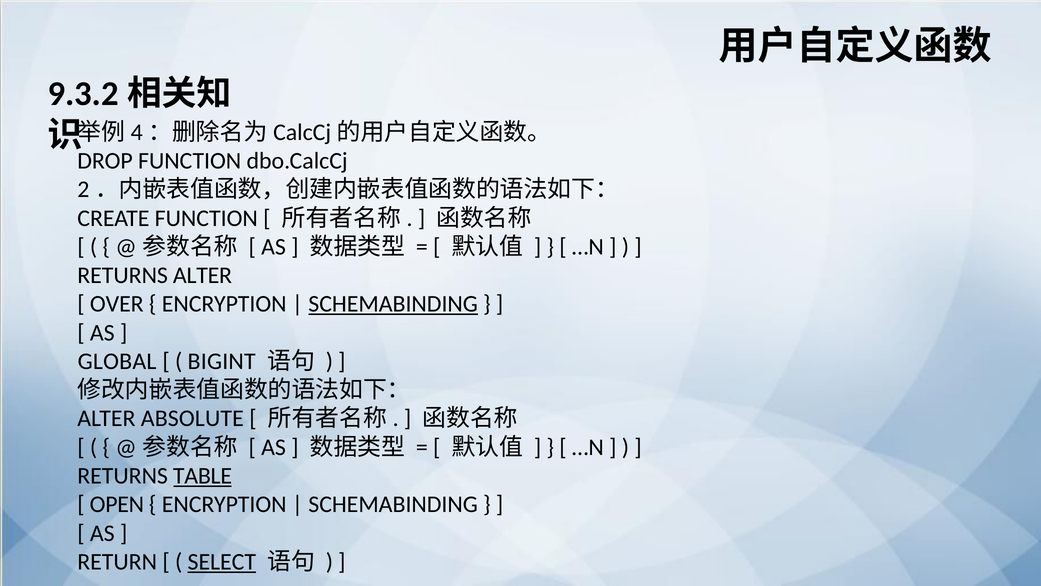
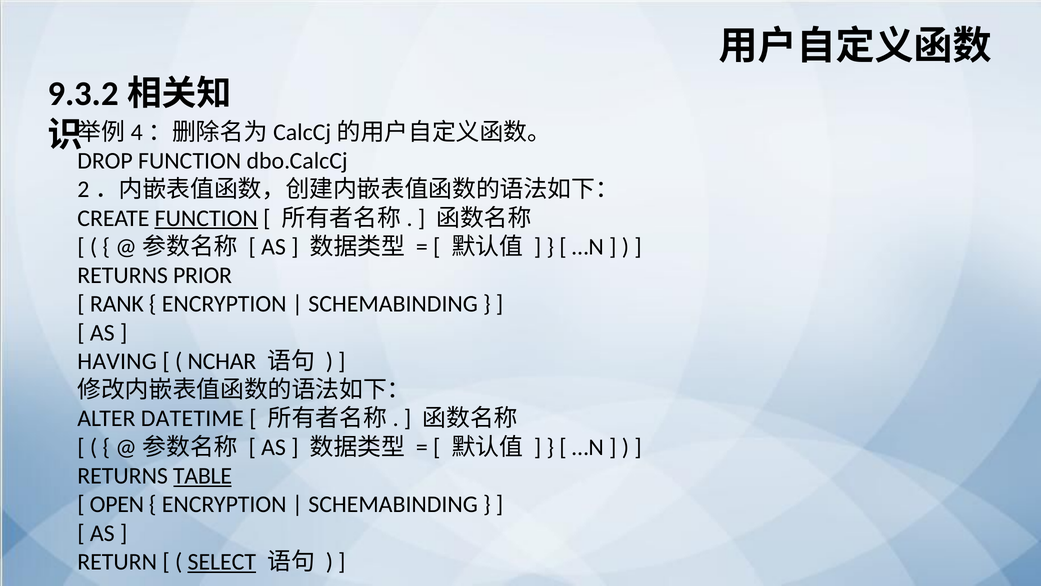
FUNCTION at (206, 218) underline: none -> present
RETURNS ALTER: ALTER -> PRIOR
OVER: OVER -> RANK
SCHEMABINDING at (393, 304) underline: present -> none
GLOBAL: GLOBAL -> HAVING
BIGINT: BIGINT -> NCHAR
ABSOLUTE: ABSOLUTE -> DATETIME
